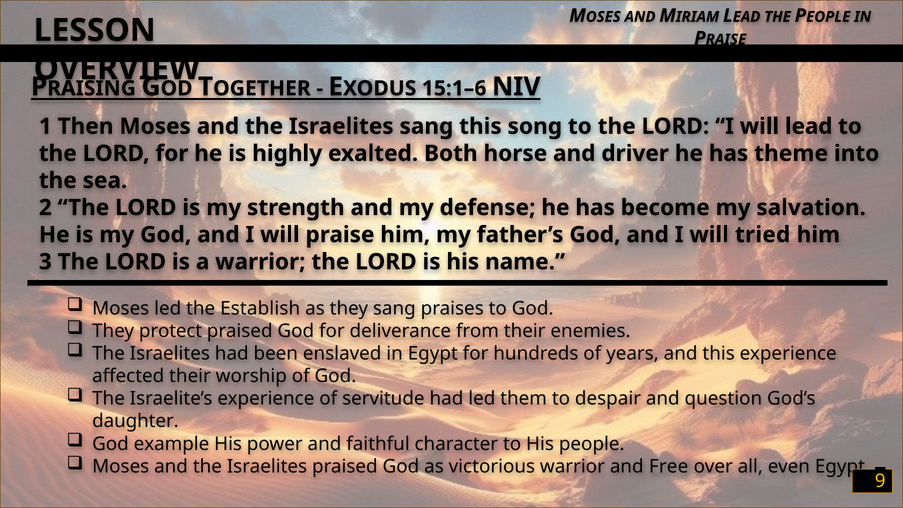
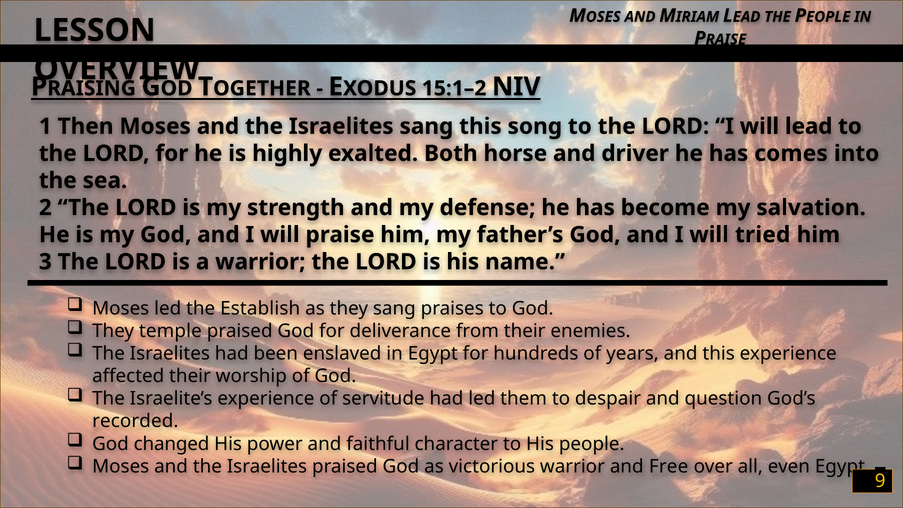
15:1–6: 15:1–6 -> 15:1–2
theme: theme -> comes
protect: protect -> temple
daughter: daughter -> recorded
example: example -> changed
